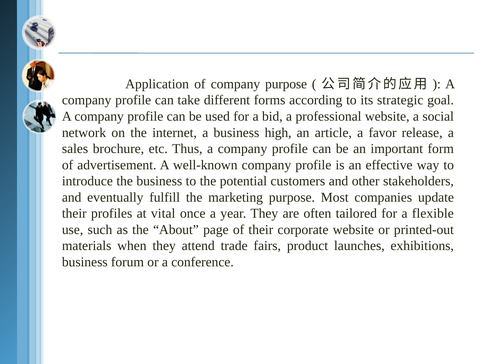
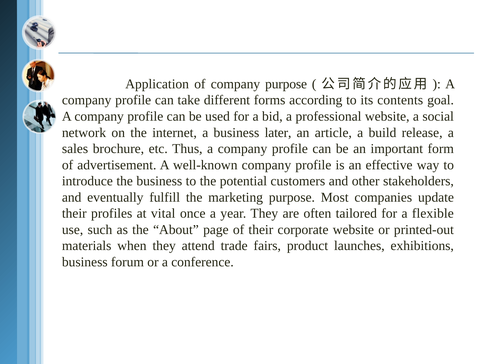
strategic: strategic -> contents
high: high -> later
favor: favor -> build
